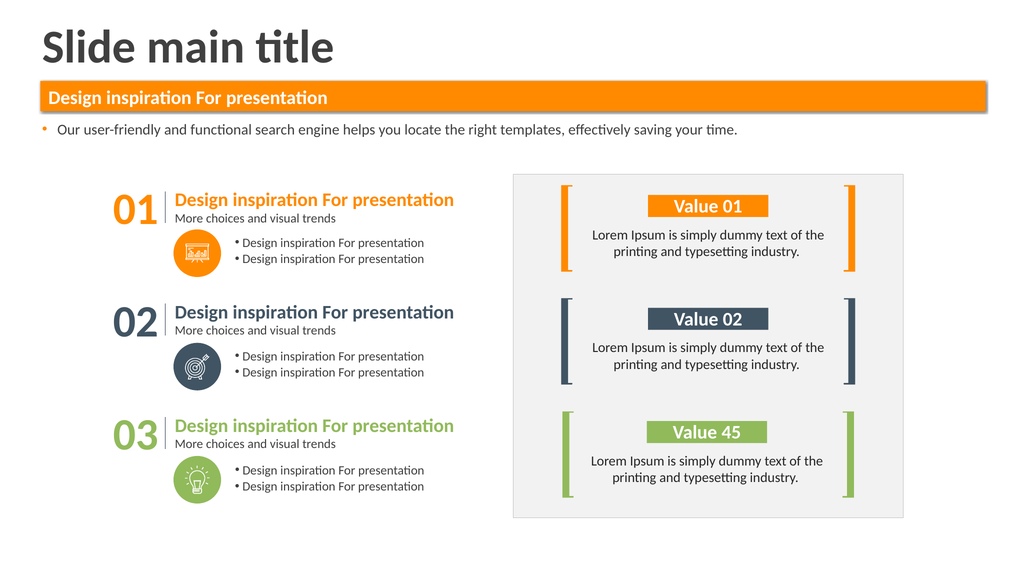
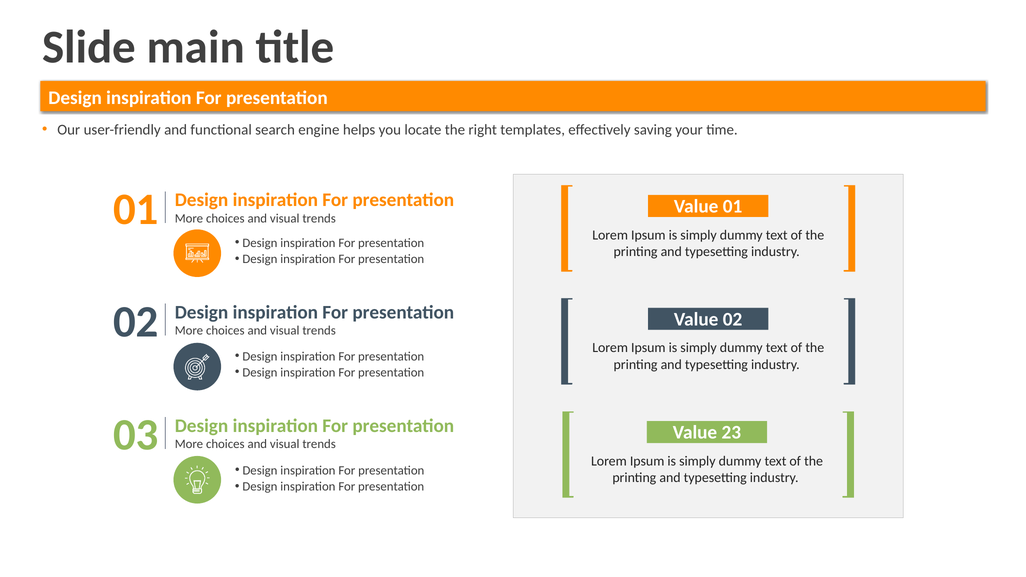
45: 45 -> 23
